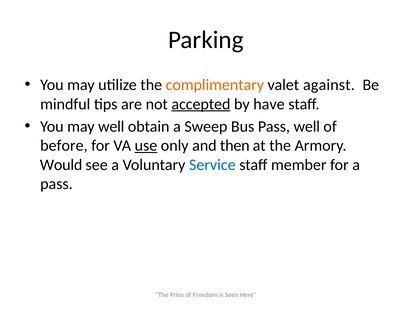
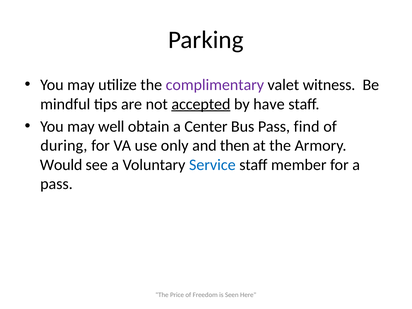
complimentary colour: orange -> purple
against: against -> witness
Sweep: Sweep -> Center
Pass well: well -> find
before: before -> during
use underline: present -> none
